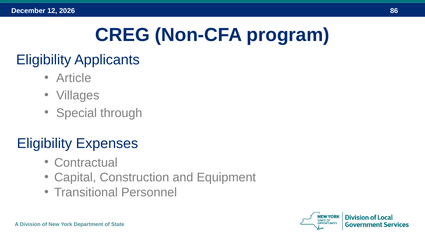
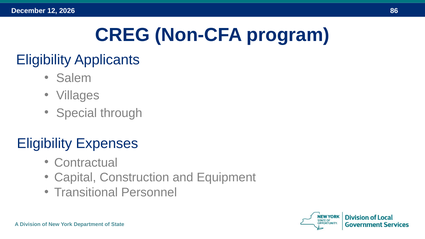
Article: Article -> Salem
